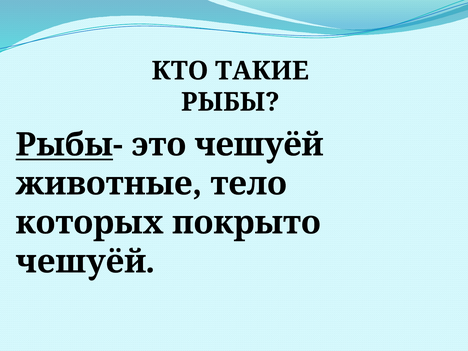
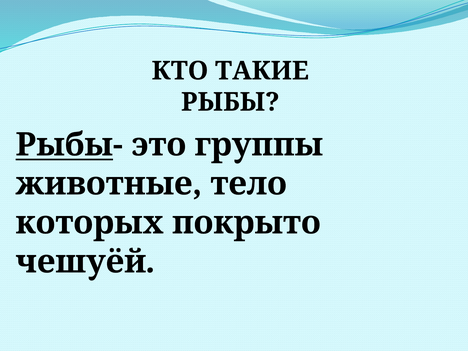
это чешуёй: чешуёй -> группы
